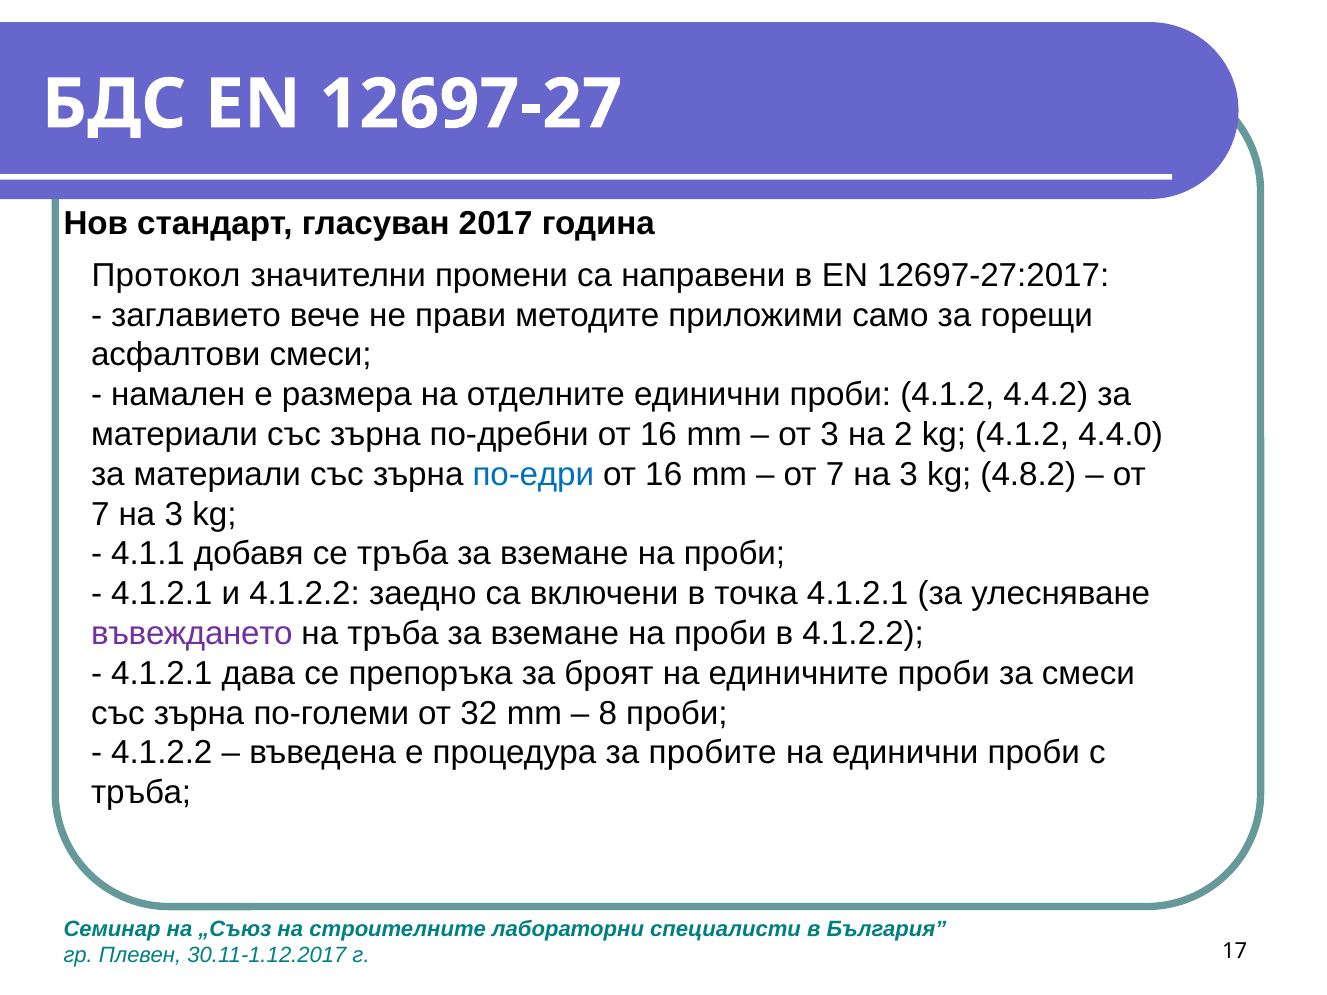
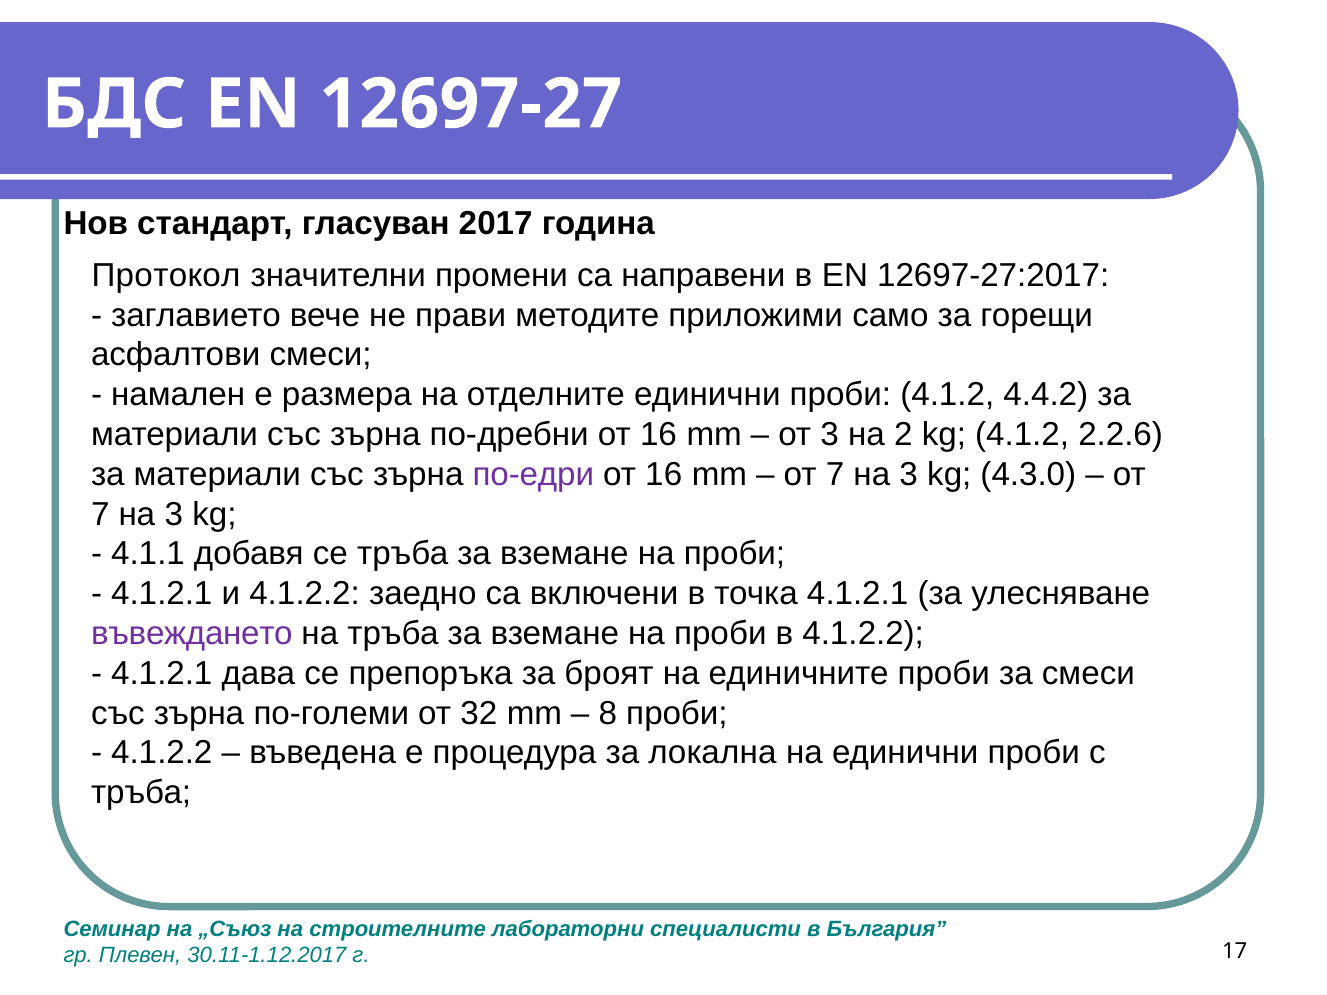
4.4.0: 4.4.0 -> 2.2.6
по-едри colour: blue -> purple
4.8.2: 4.8.2 -> 4.3.0
пробите: пробите -> локална
